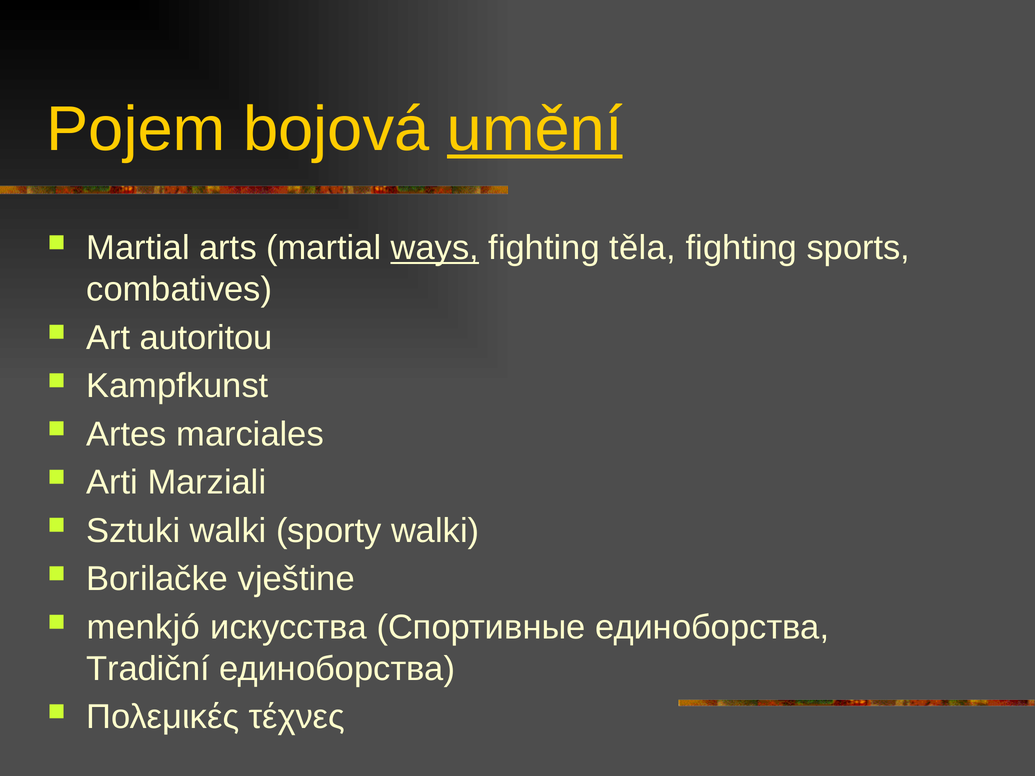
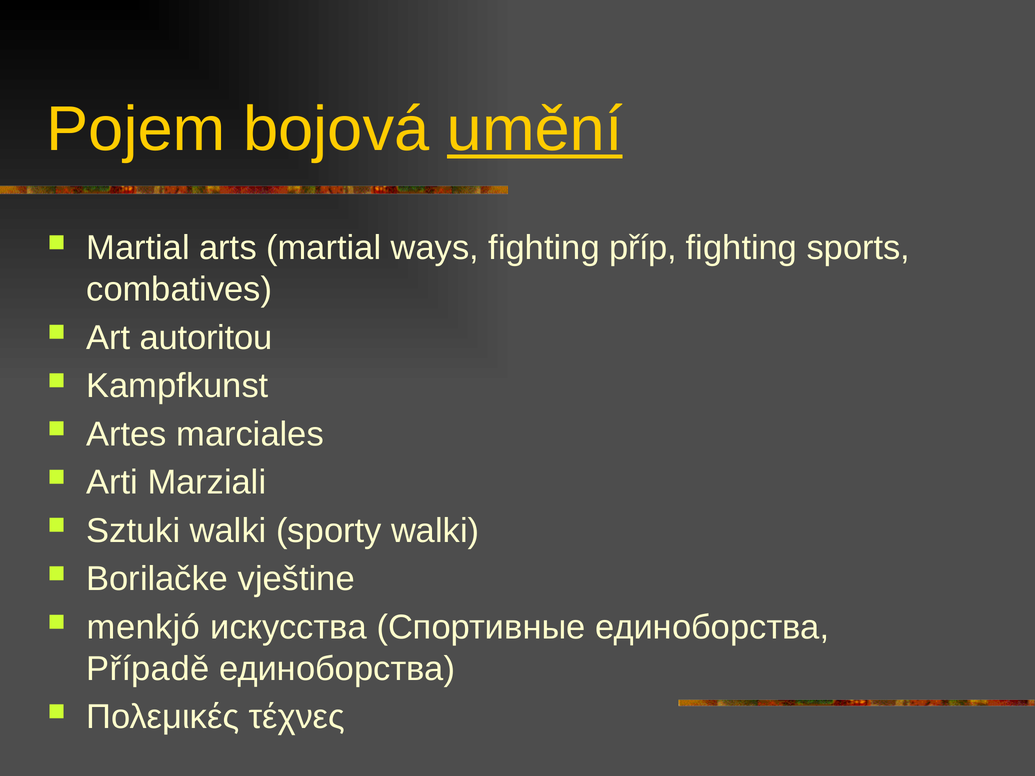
ways underline: present -> none
těla: těla -> příp
Tradiční: Tradiční -> Případě
